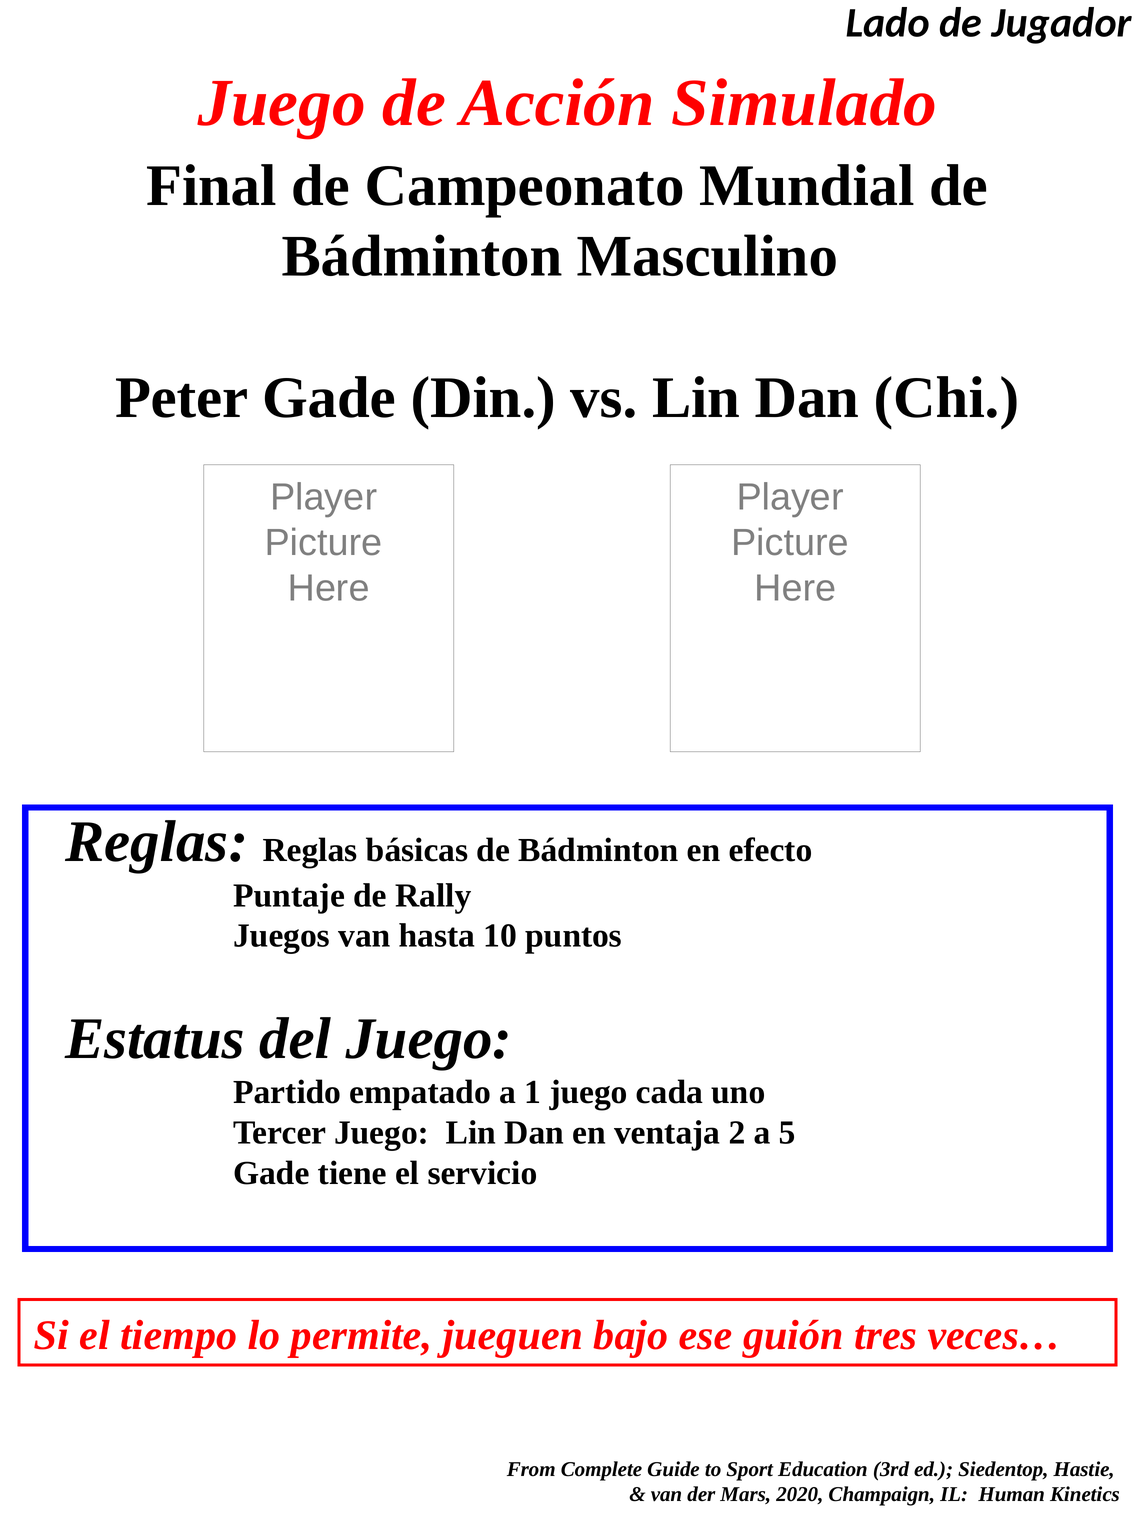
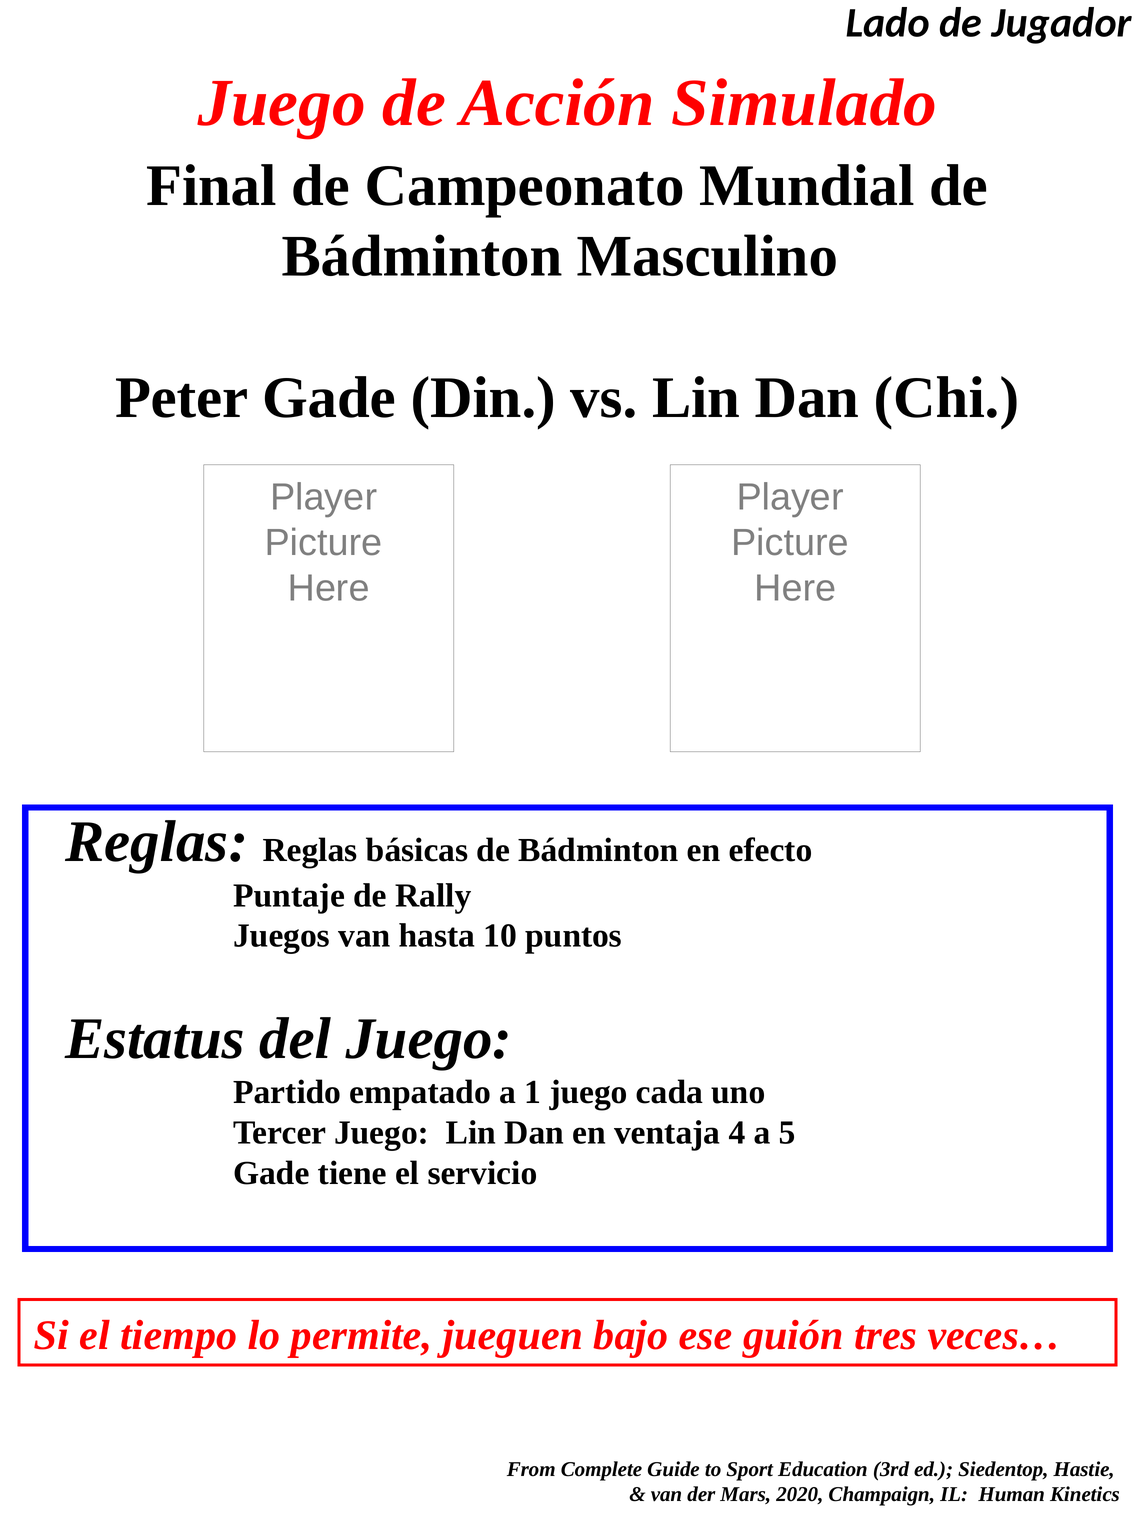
2: 2 -> 4
